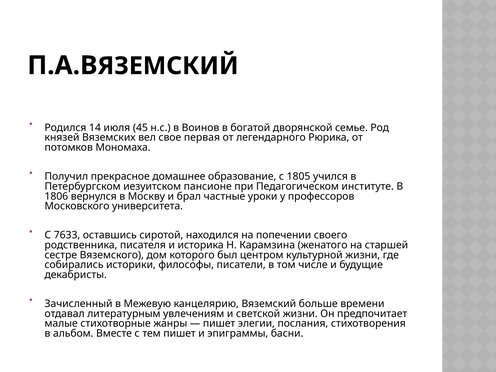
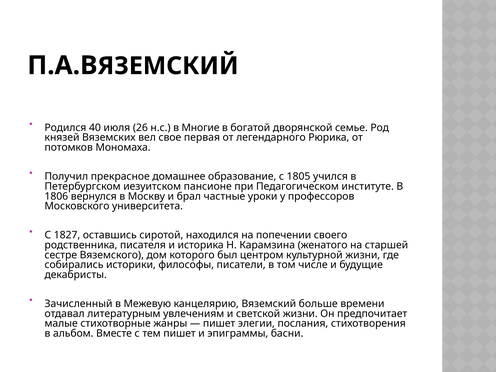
14: 14 -> 40
45: 45 -> 26
Воинов: Воинов -> Многие
7633: 7633 -> 1827
